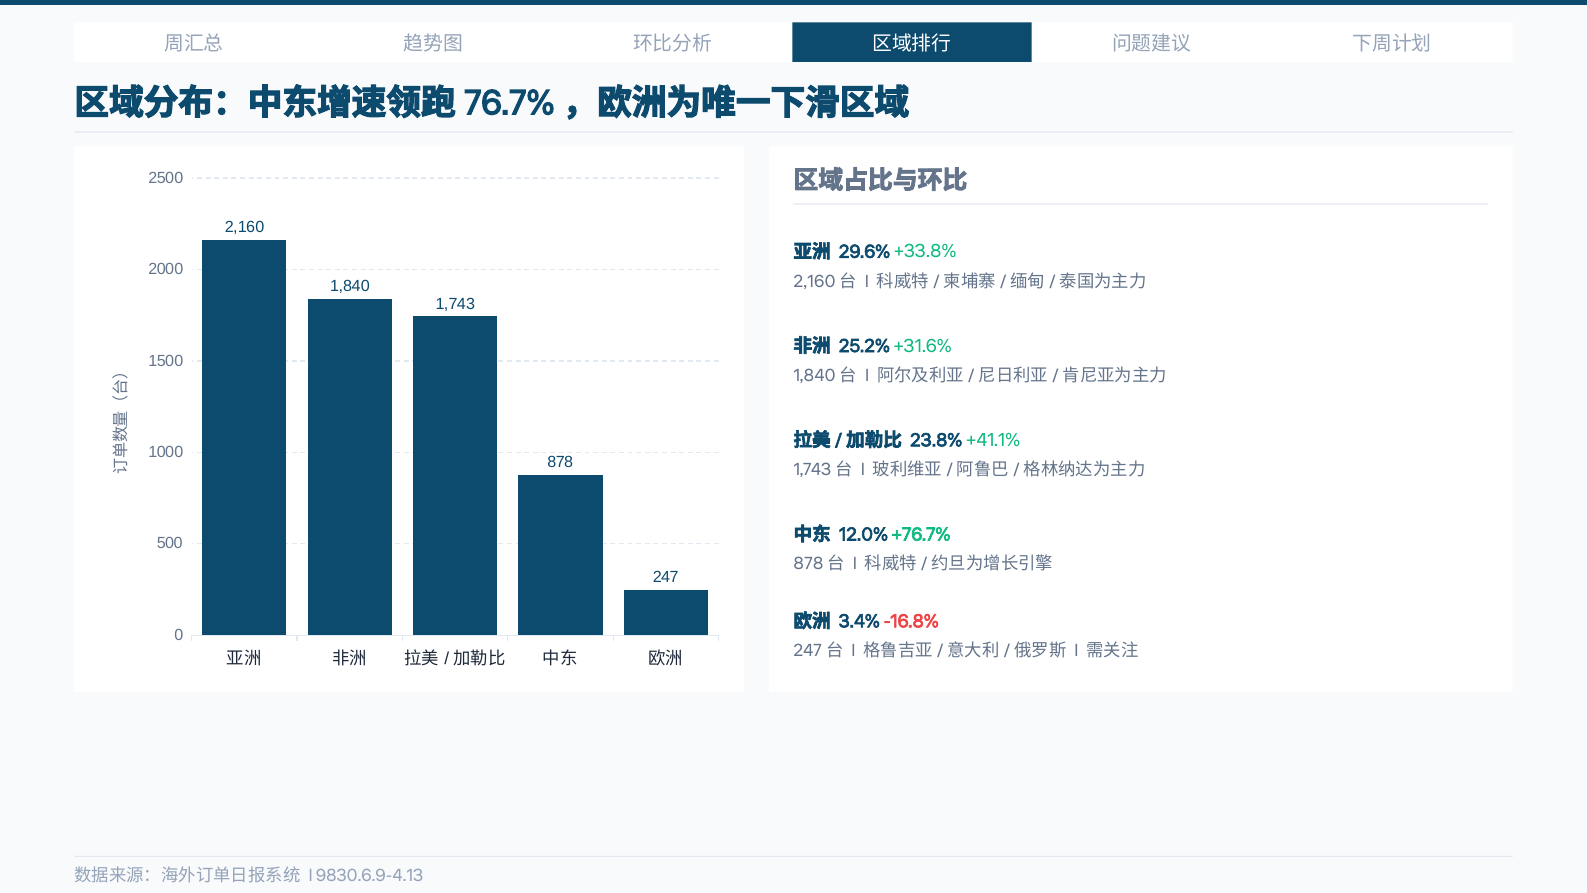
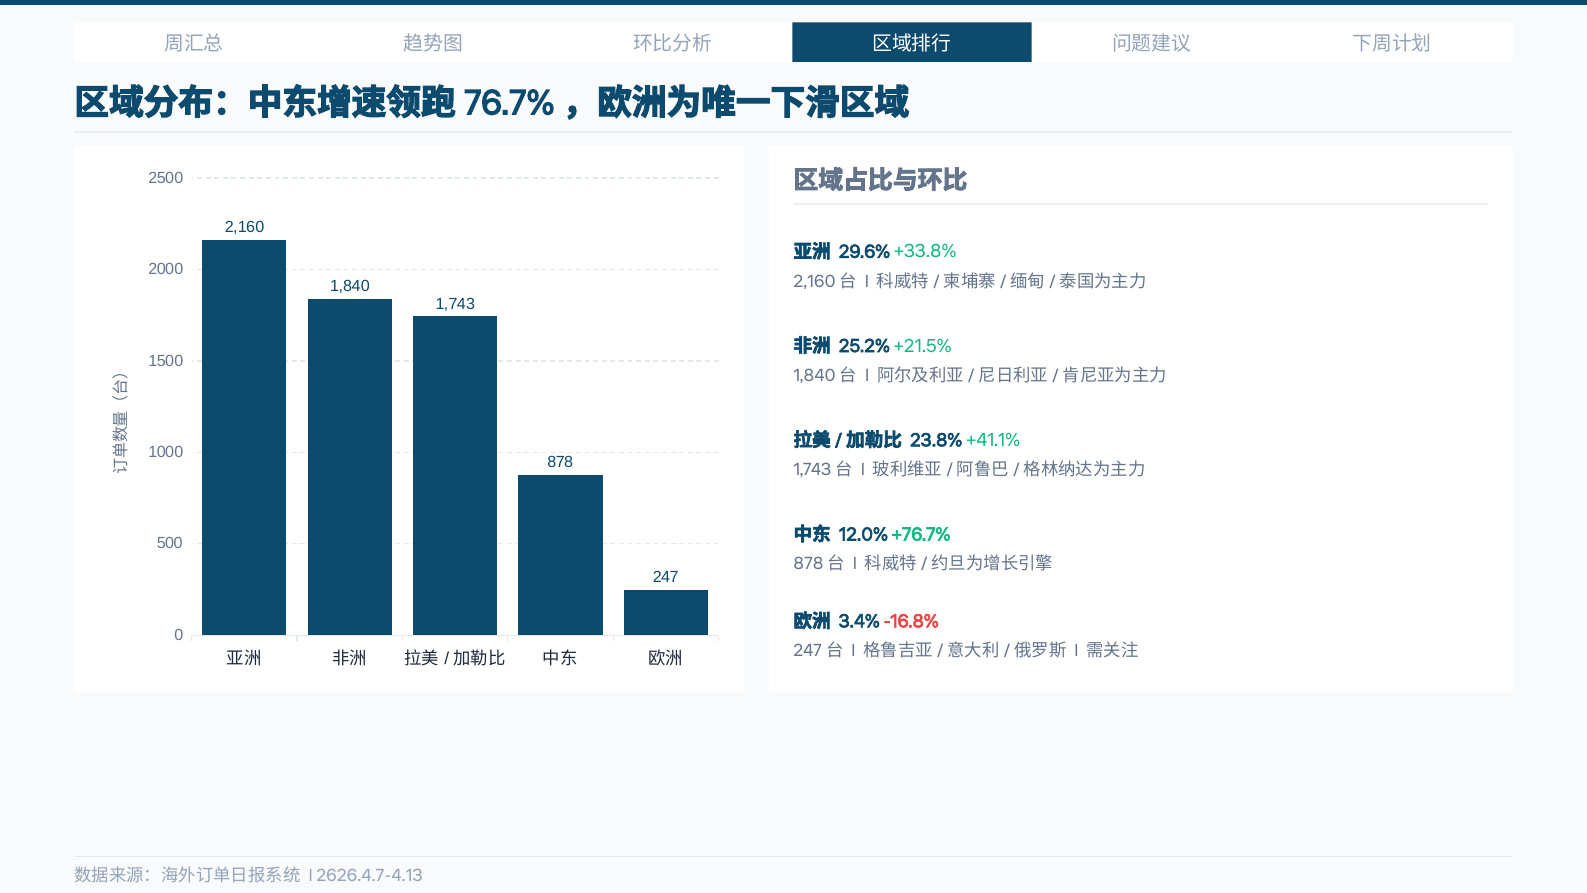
+31.6%: +31.6% -> +21.5%
9830.6.9-4.13: 9830.6.9-4.13 -> 2626.4.7-4.13
